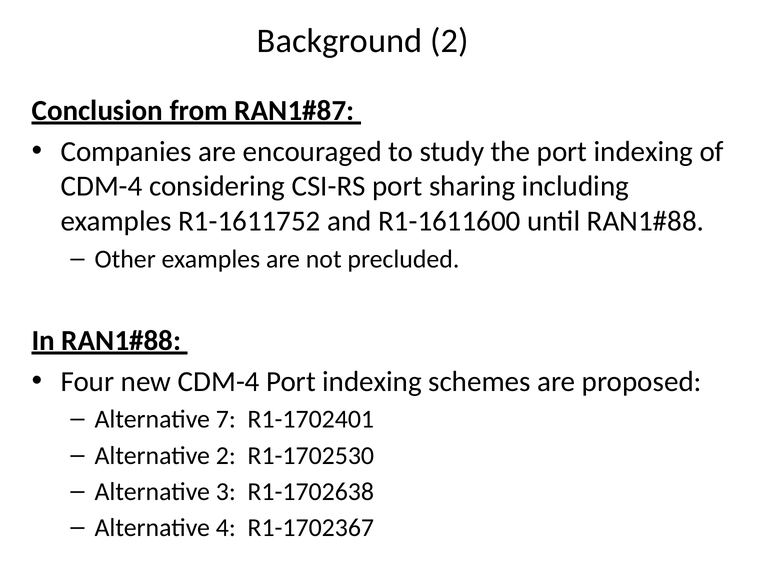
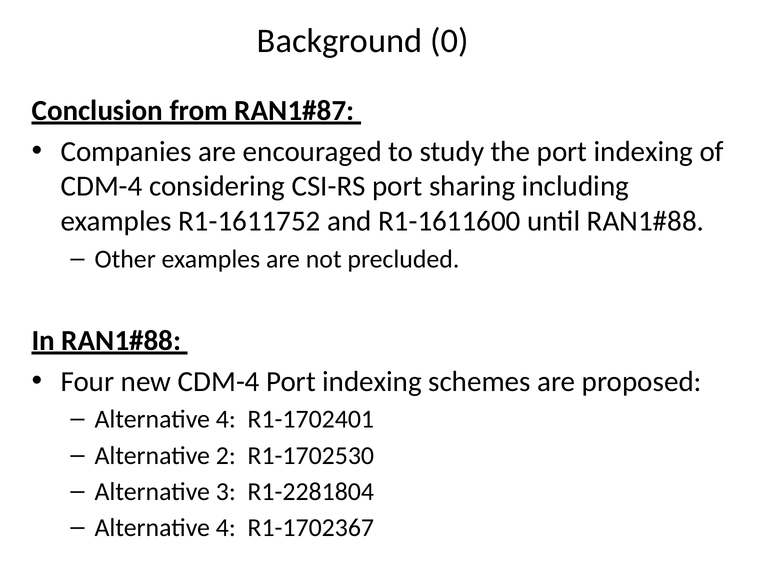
Background 2: 2 -> 0
7 at (226, 420): 7 -> 4
R1-1702638: R1-1702638 -> R1-2281804
